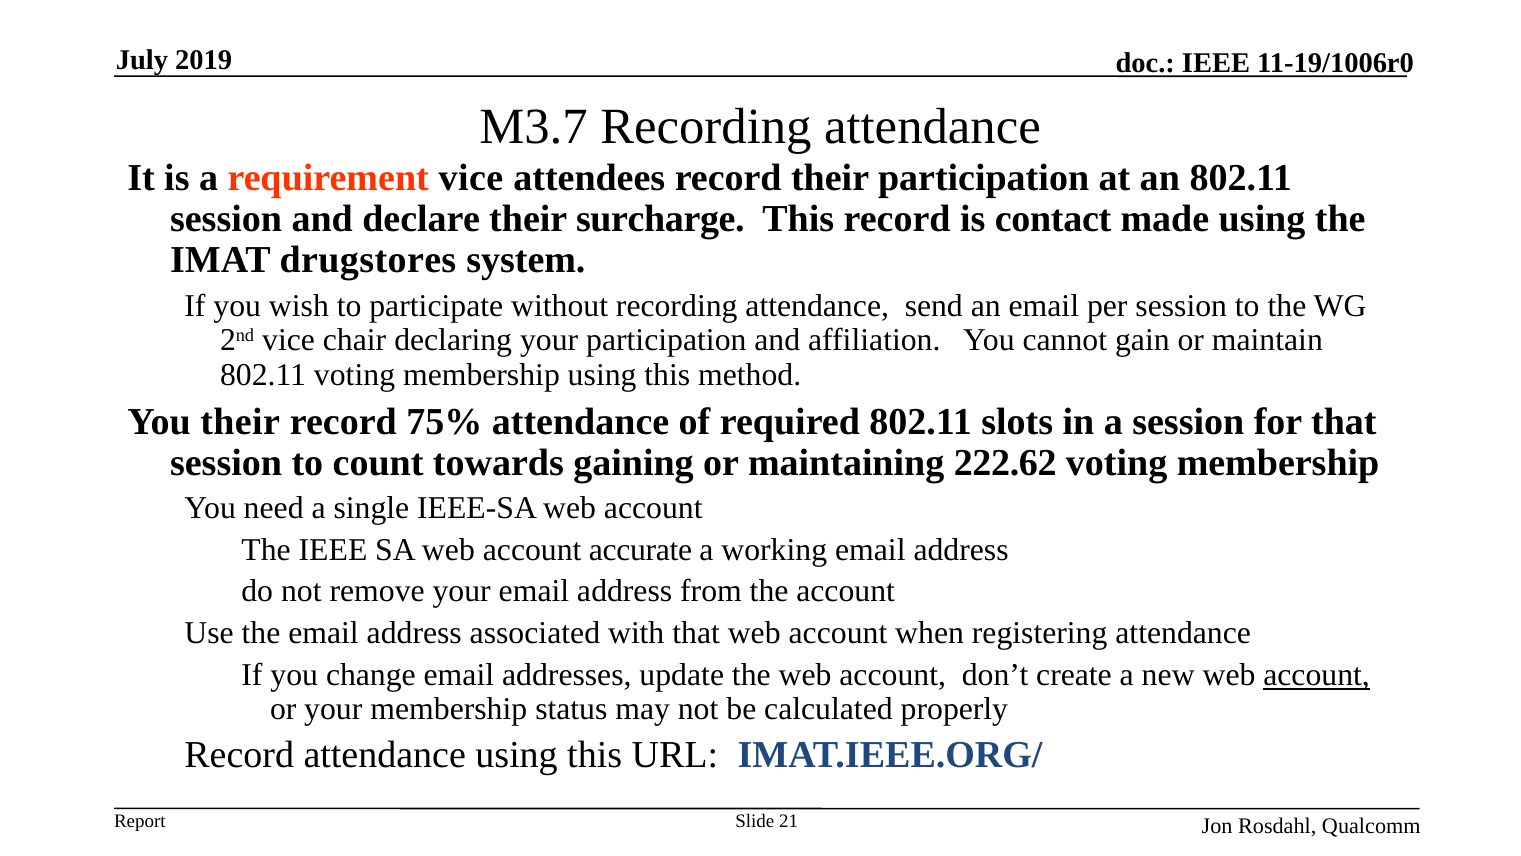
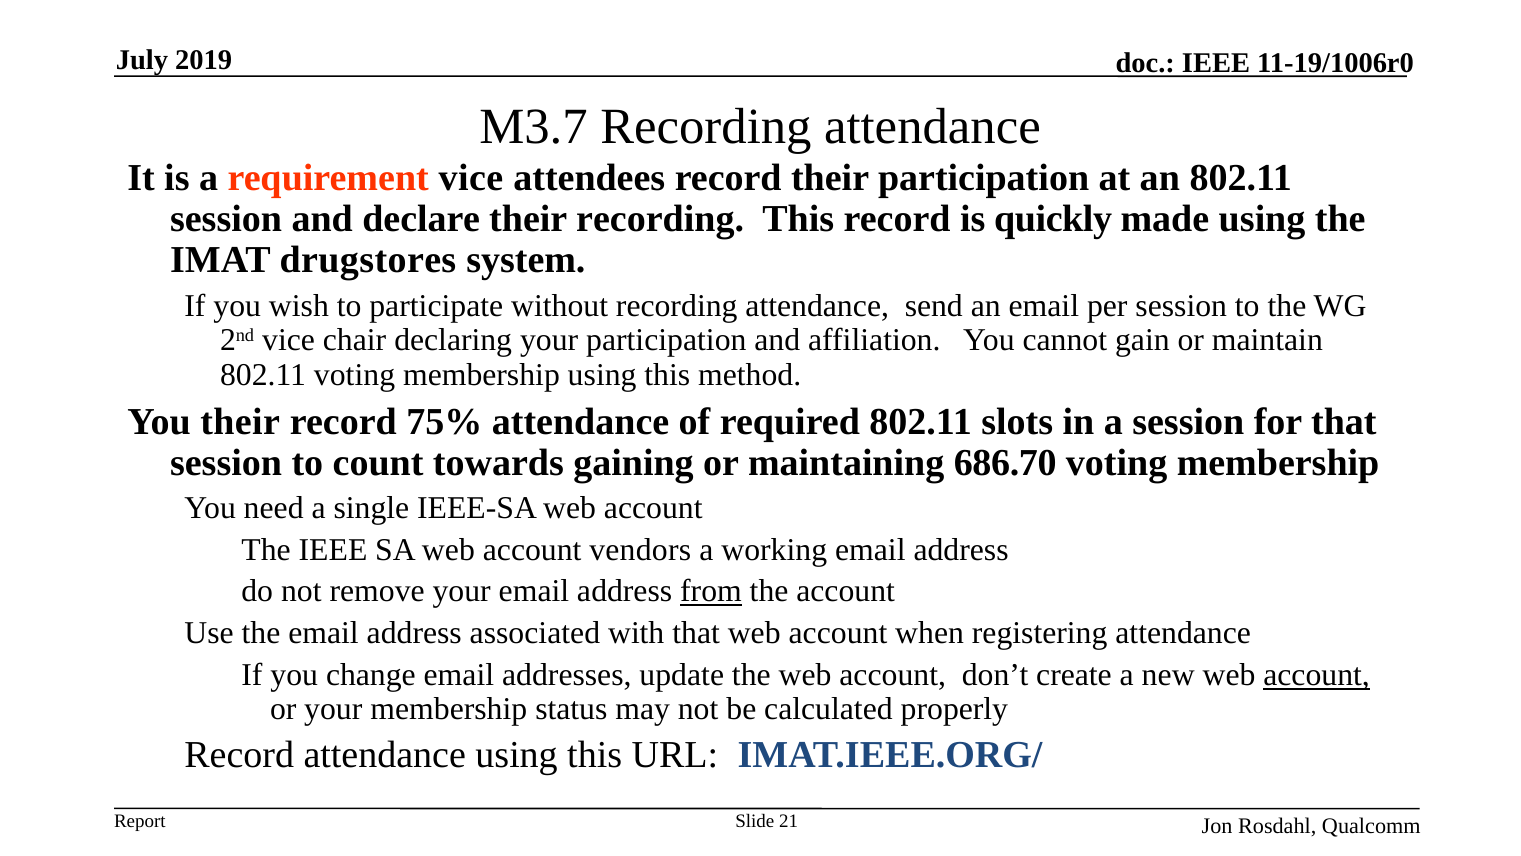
their surcharge: surcharge -> recording
contact: contact -> quickly
222.62: 222.62 -> 686.70
accurate: accurate -> vendors
from underline: none -> present
